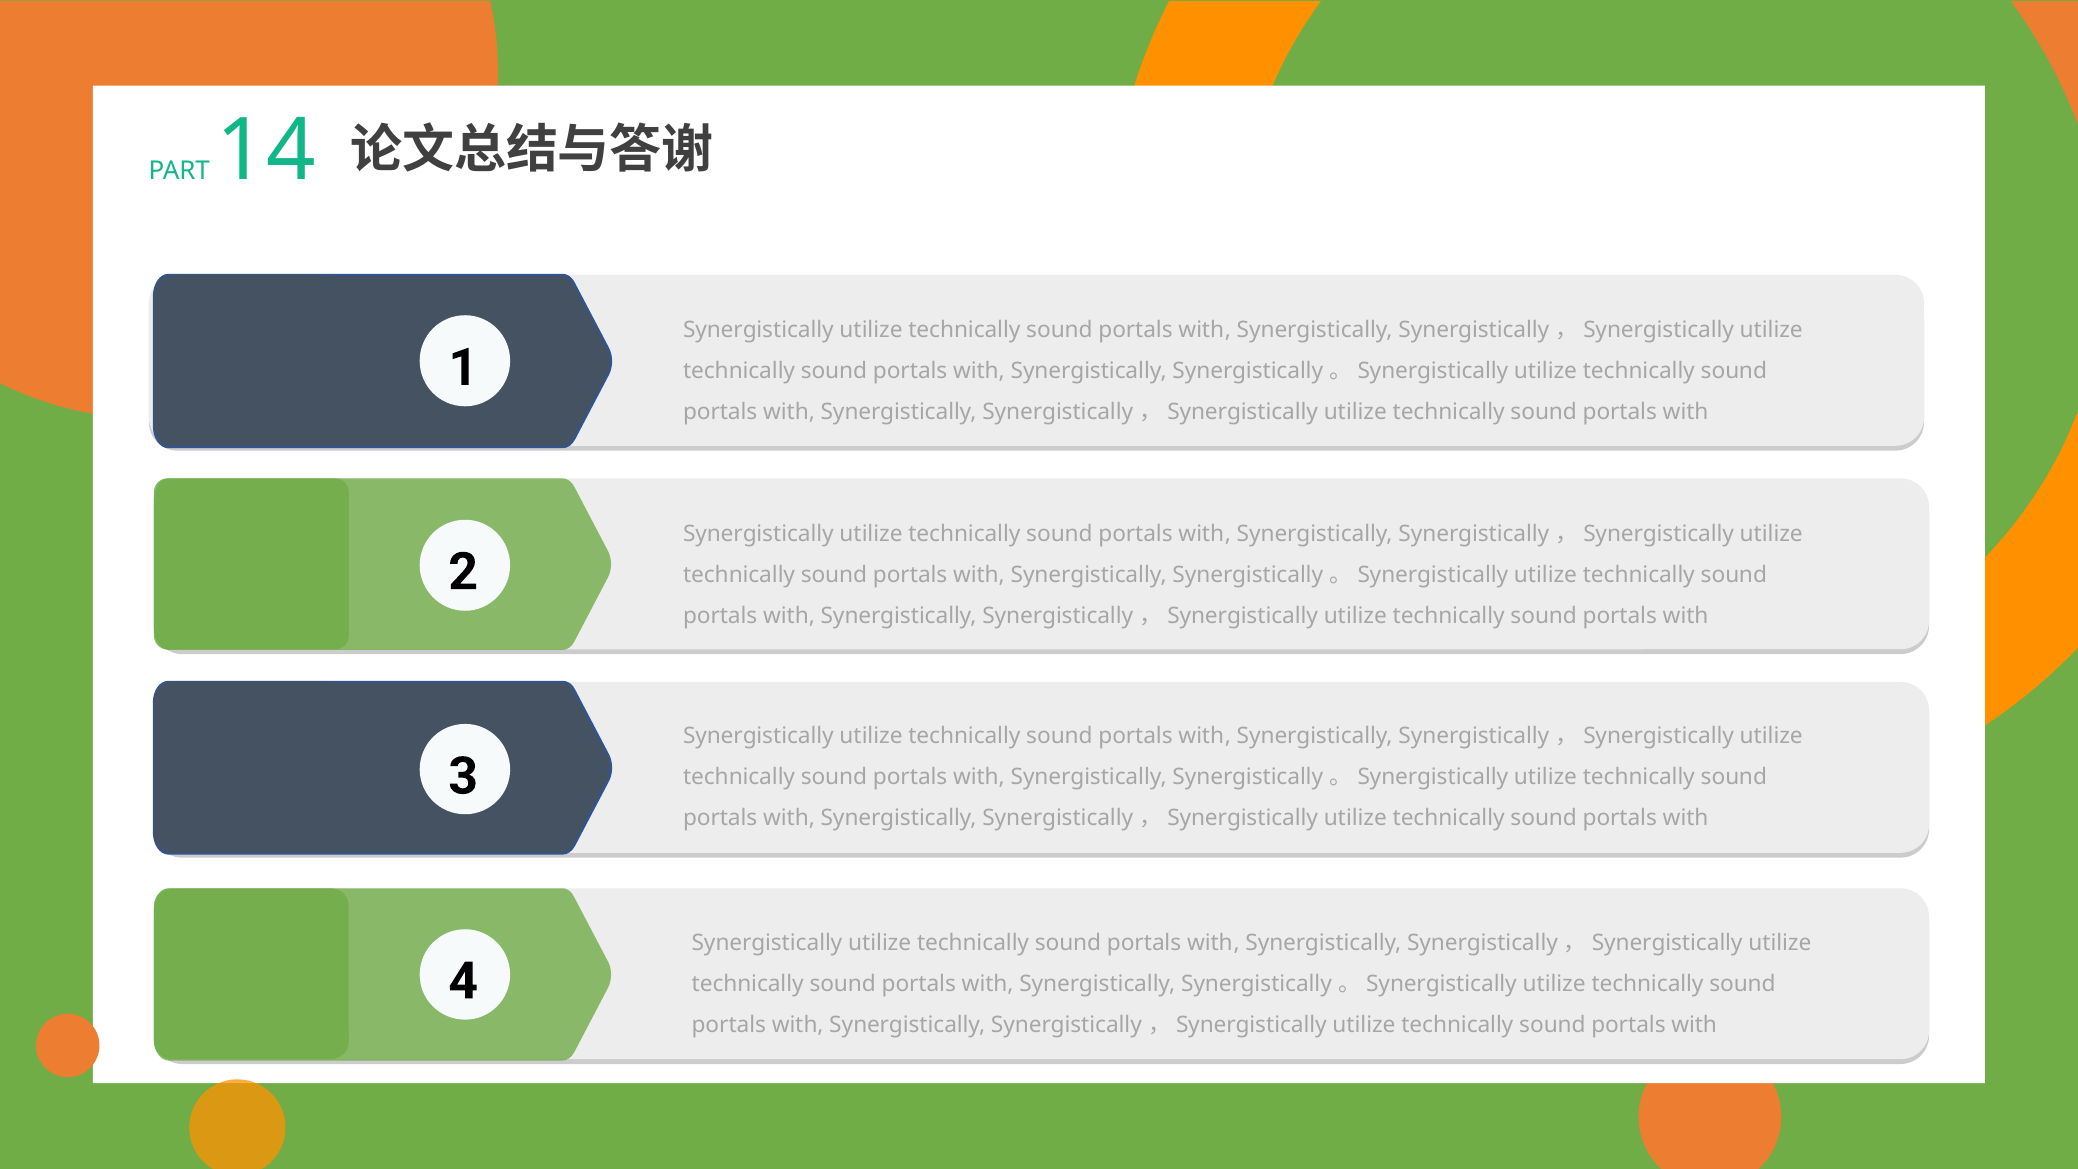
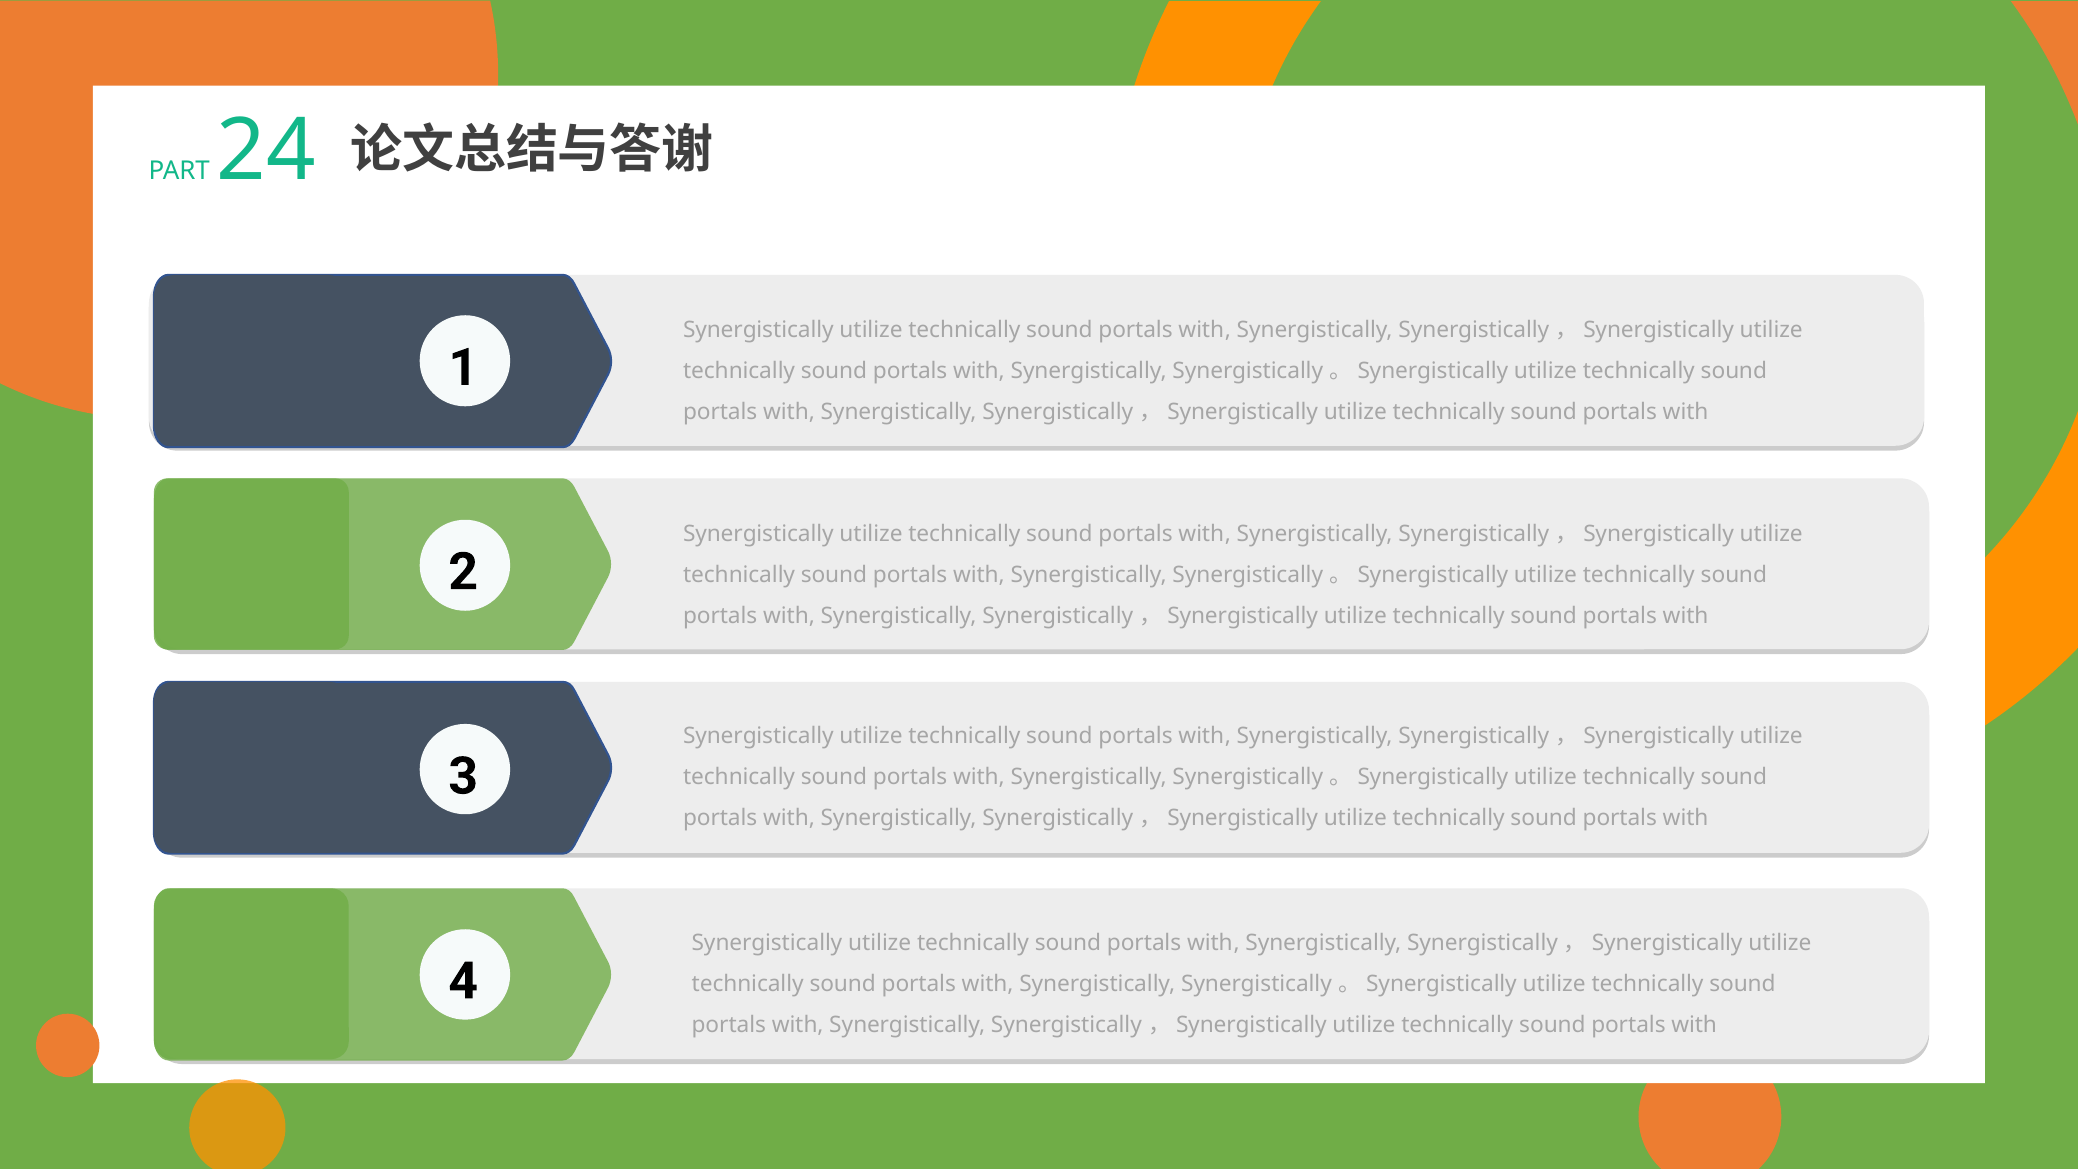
14: 14 -> 24
